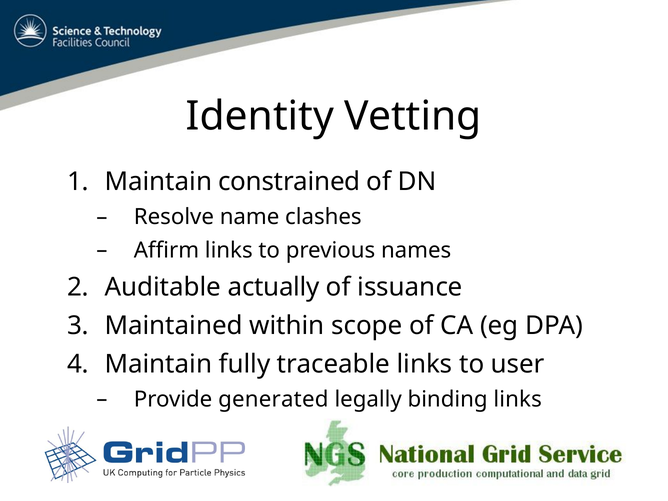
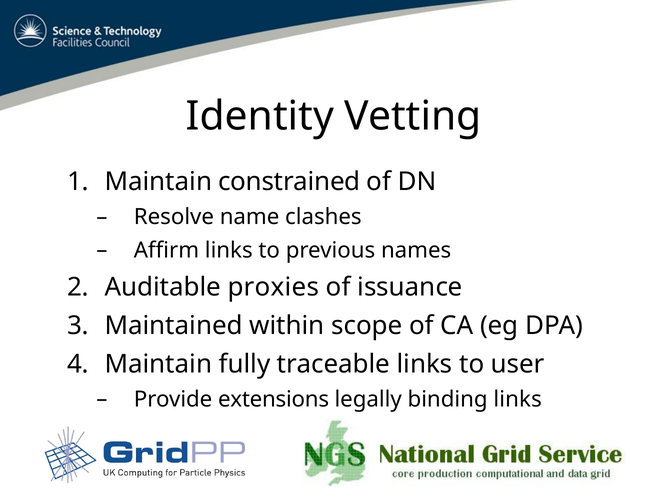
actually: actually -> proxies
generated: generated -> extensions
